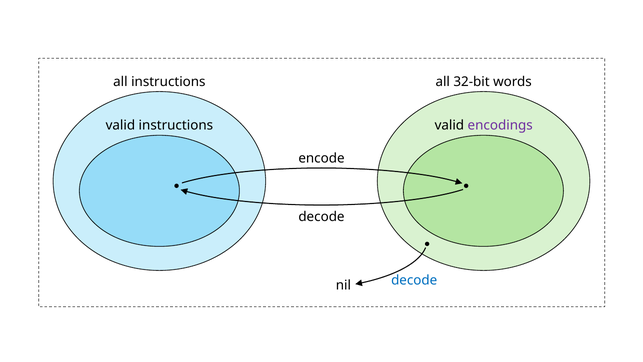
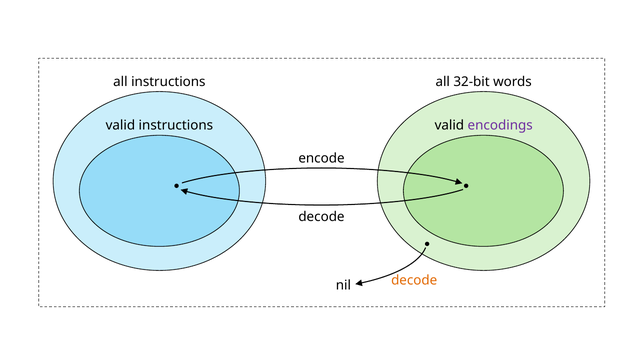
decode at (414, 280) colour: blue -> orange
